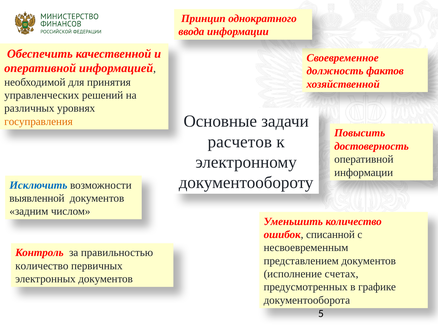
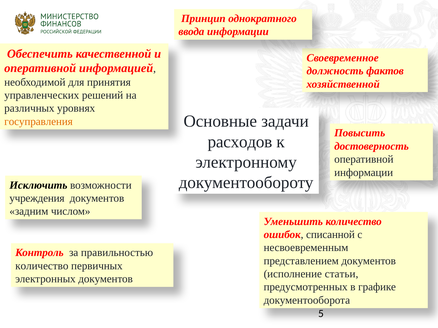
расчетов: расчетов -> расходов
Исключить colour: blue -> black
выявленной: выявленной -> учреждения
счетах: счетах -> статьи
